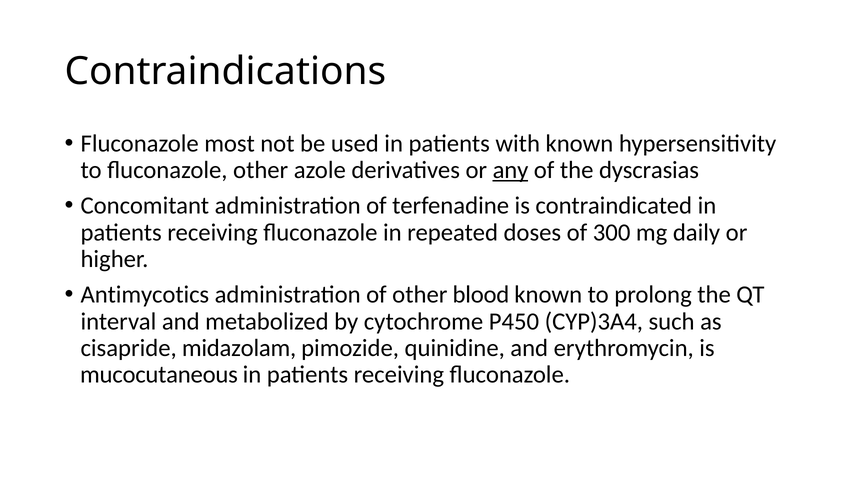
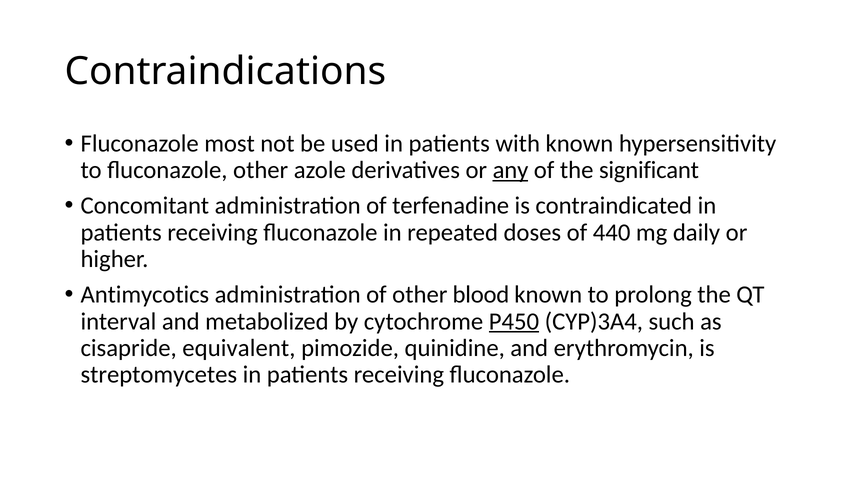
dyscrasias: dyscrasias -> significant
300: 300 -> 440
P450 underline: none -> present
midazolam: midazolam -> equivalent
mucocutaneous: mucocutaneous -> streptomycetes
